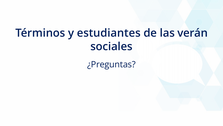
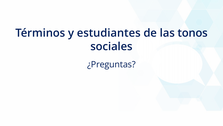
verán: verán -> tonos
